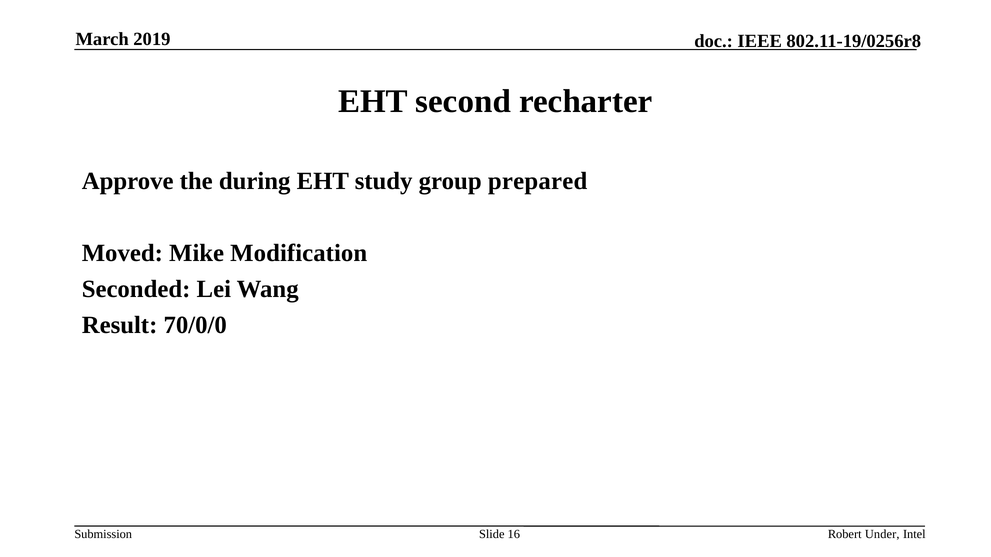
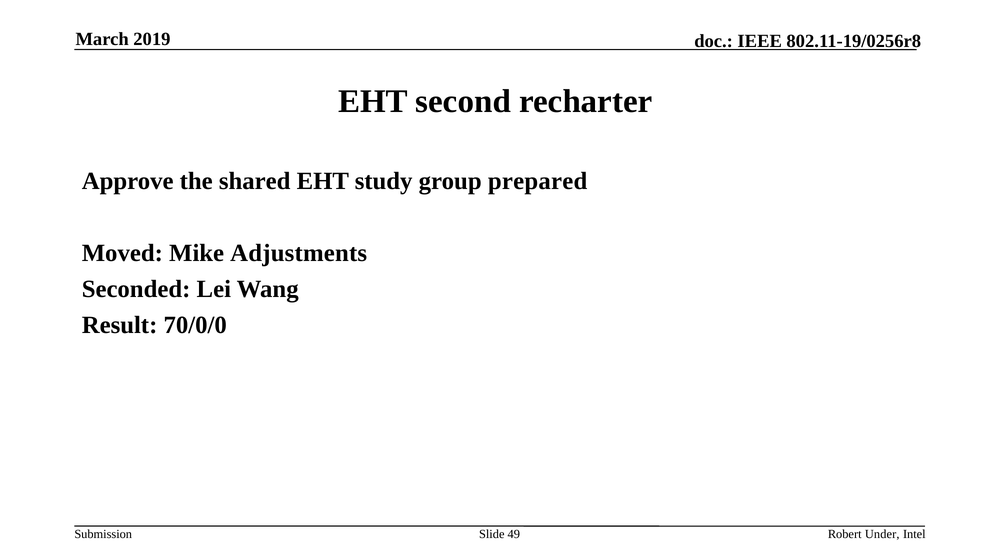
during: during -> shared
Modification: Modification -> Adjustments
16: 16 -> 49
